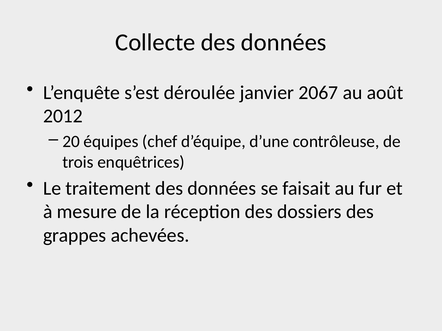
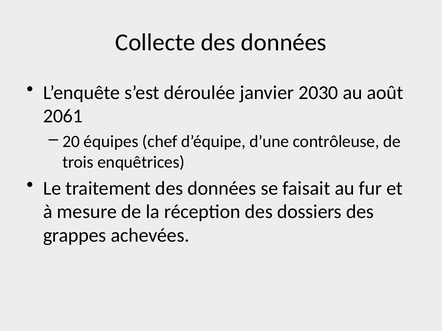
2067: 2067 -> 2030
2012: 2012 -> 2061
